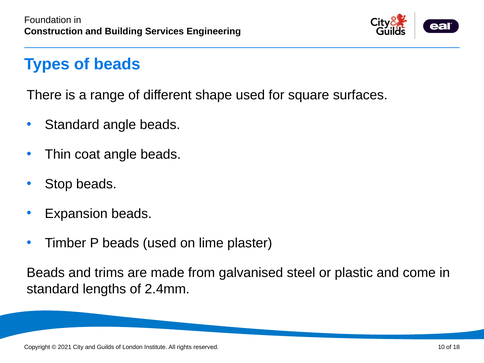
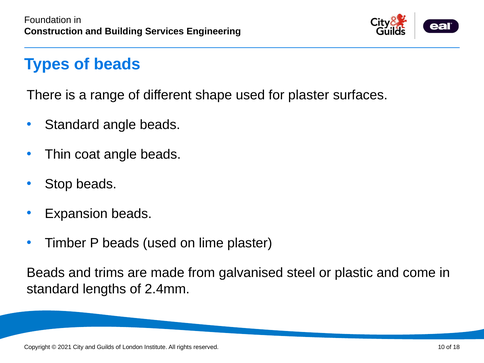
for square: square -> plaster
